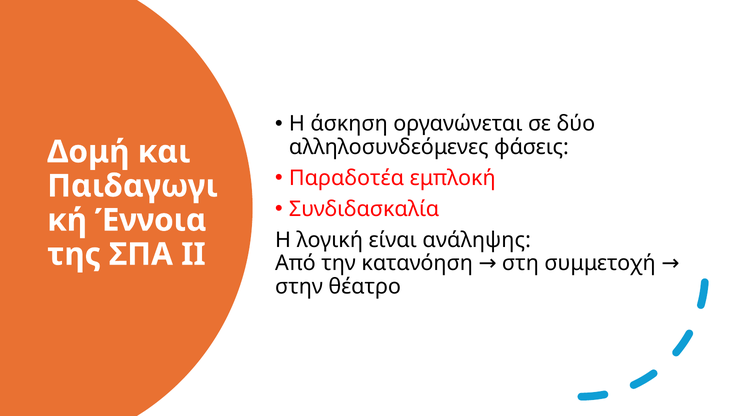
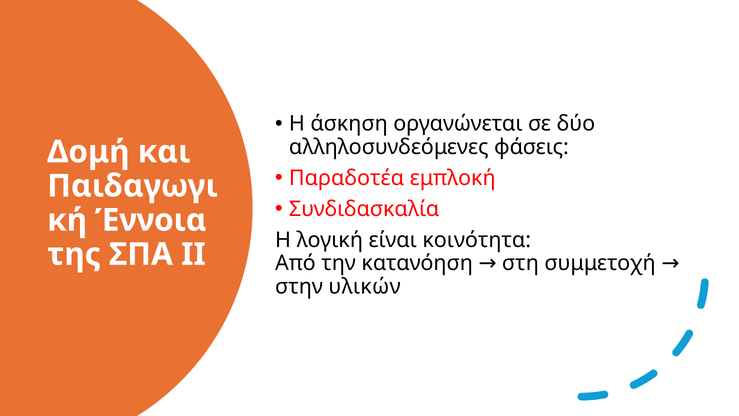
ανάληψης: ανάληψης -> κοινότητα
θέατρο: θέατρο -> υλικών
